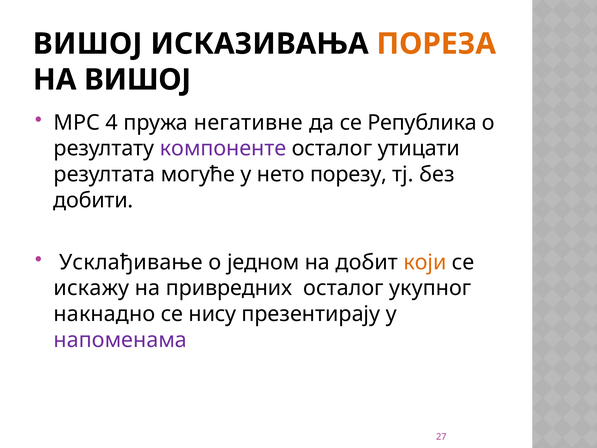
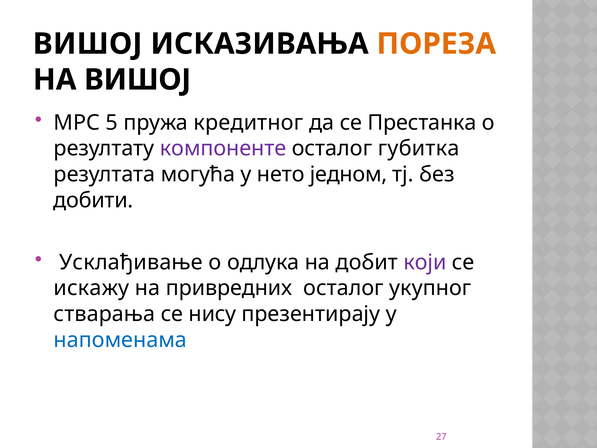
4: 4 -> 5
негативне: негативне -> кредитног
Република: Република -> Престанка
утицати: утицати -> губитка
могуће: могуће -> могућа
порезу: порезу -> једном
једном: једном -> одлука
који colour: orange -> purple
накнадно: накнадно -> стварања
напоменама colour: purple -> blue
